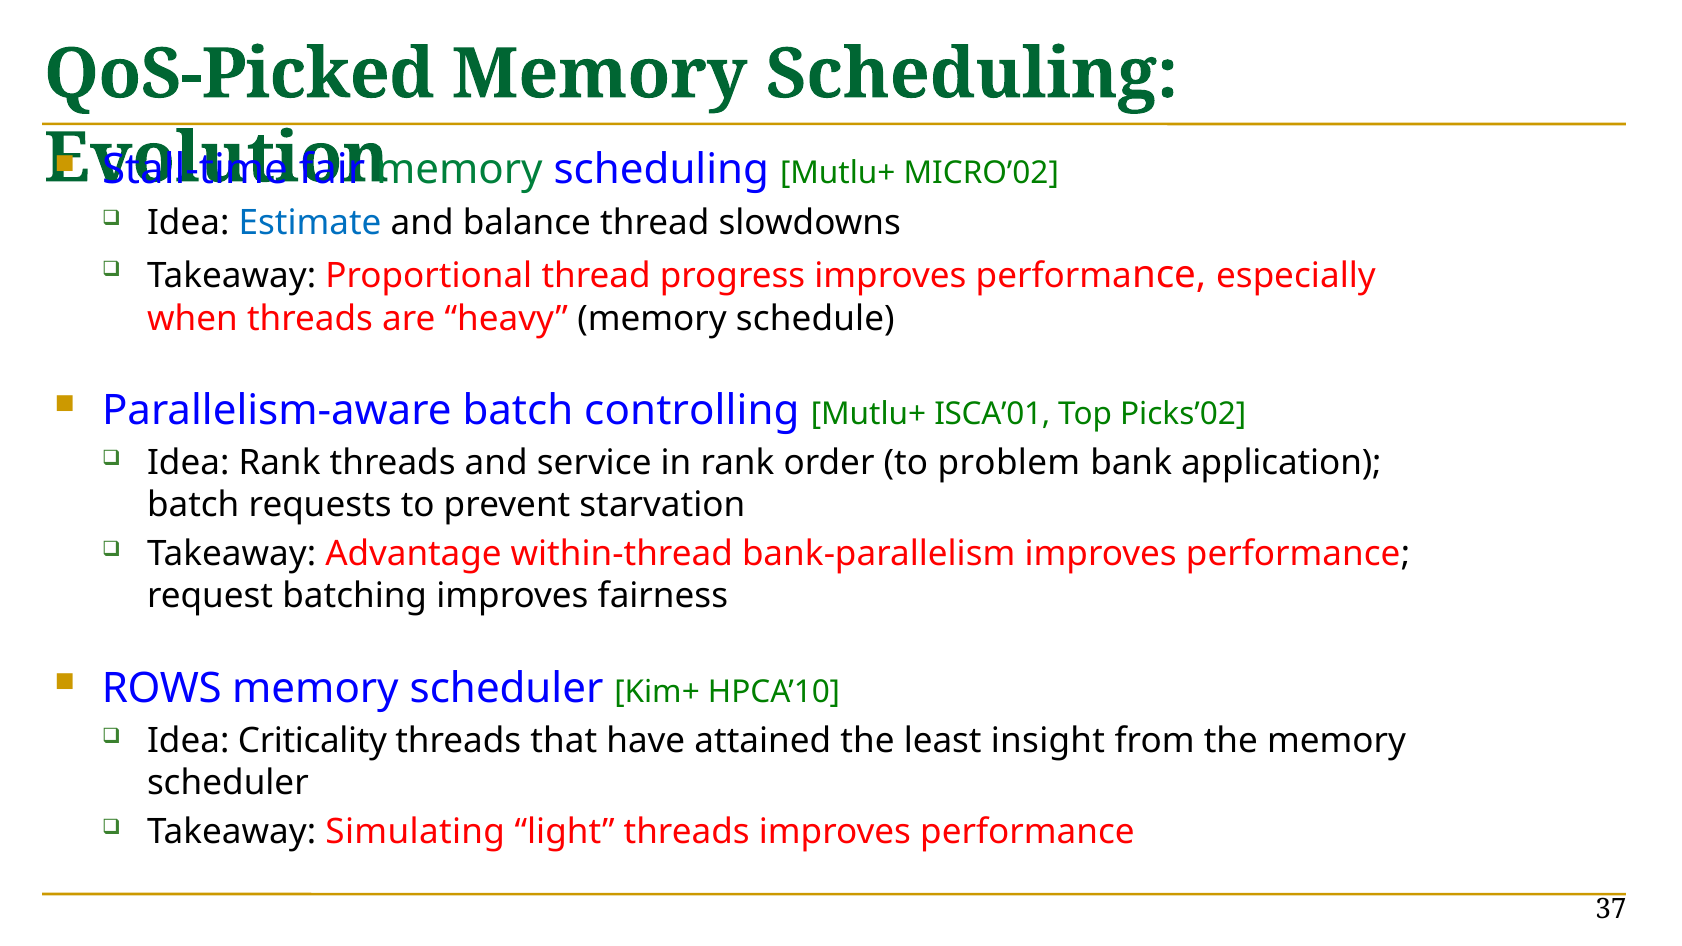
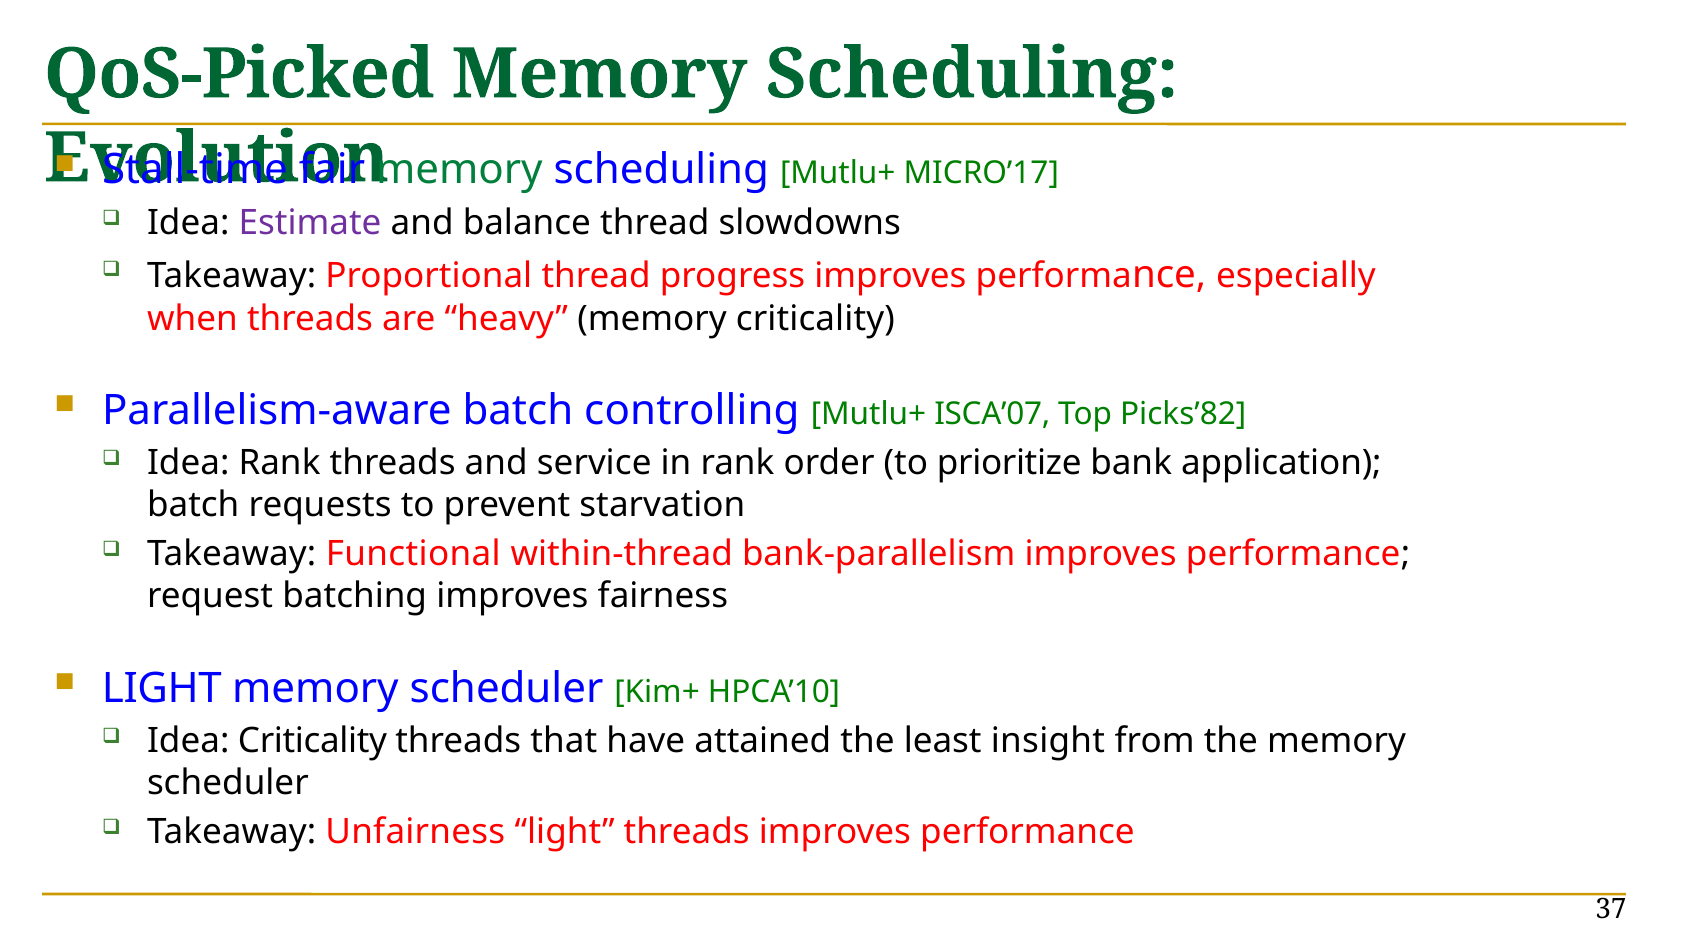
MICRO’02: MICRO’02 -> MICRO’17
Estimate colour: blue -> purple
memory schedule: schedule -> criticality
ISCA’01: ISCA’01 -> ISCA’07
Picks’02: Picks’02 -> Picks’82
problem: problem -> prioritize
Advantage: Advantage -> Functional
ROWS at (162, 688): ROWS -> LIGHT
Simulating: Simulating -> Unfairness
